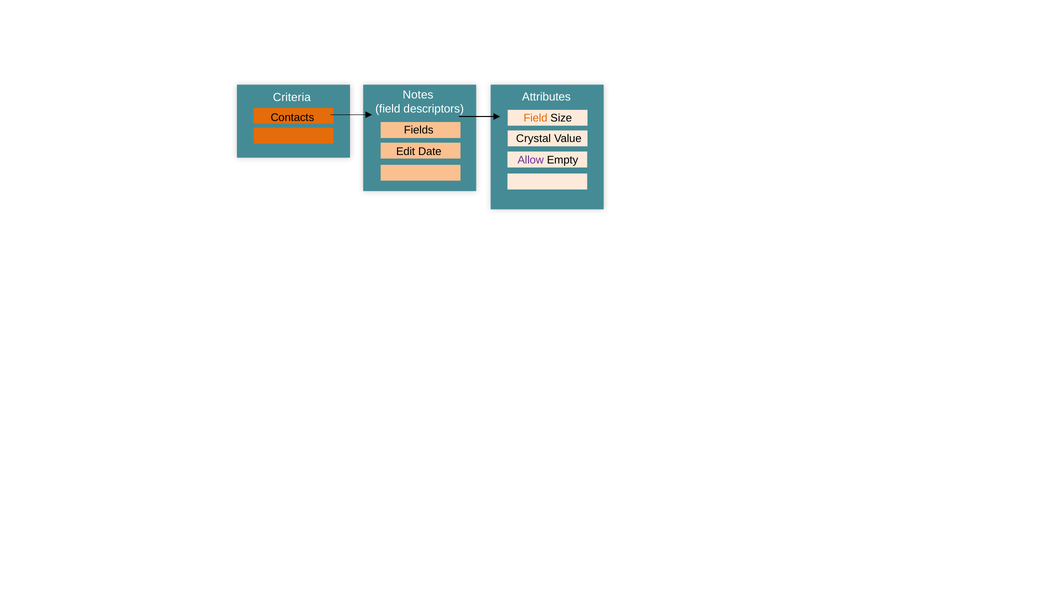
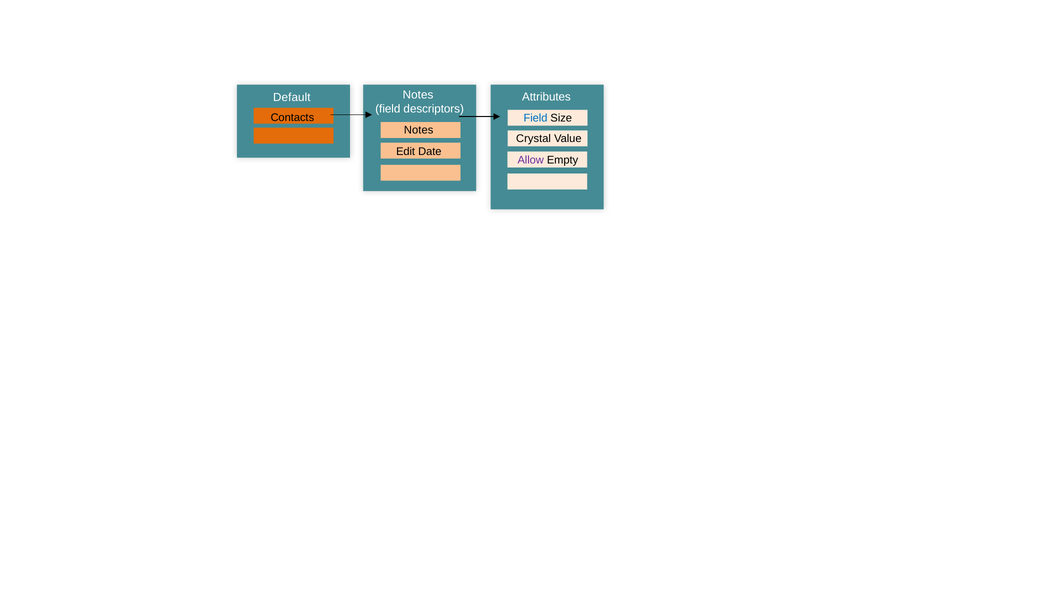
Criteria: Criteria -> Default
Field at (536, 118) colour: orange -> blue
Fields at (419, 130): Fields -> Notes
